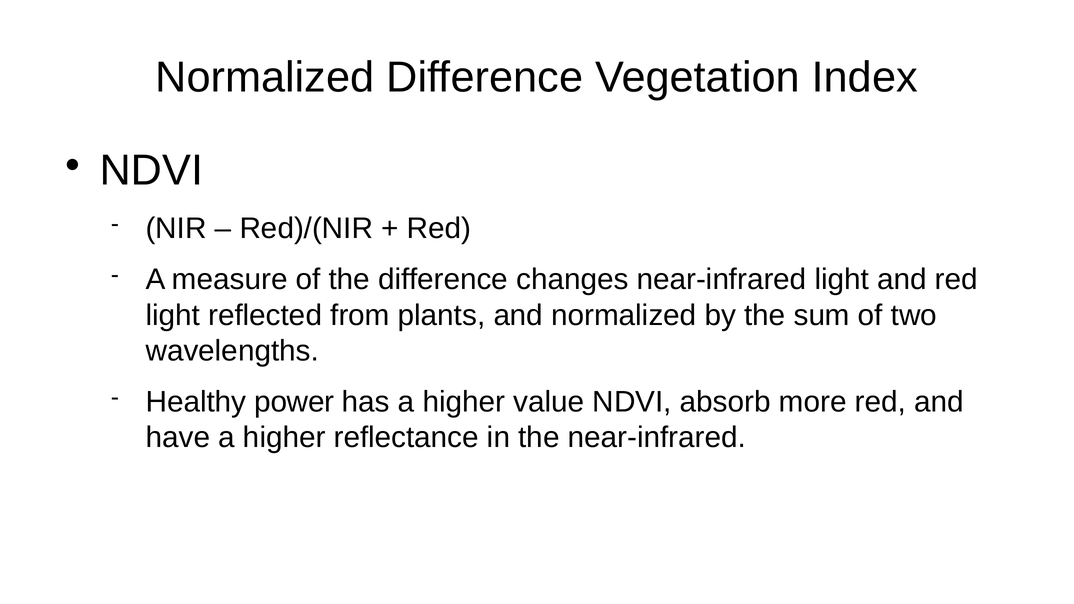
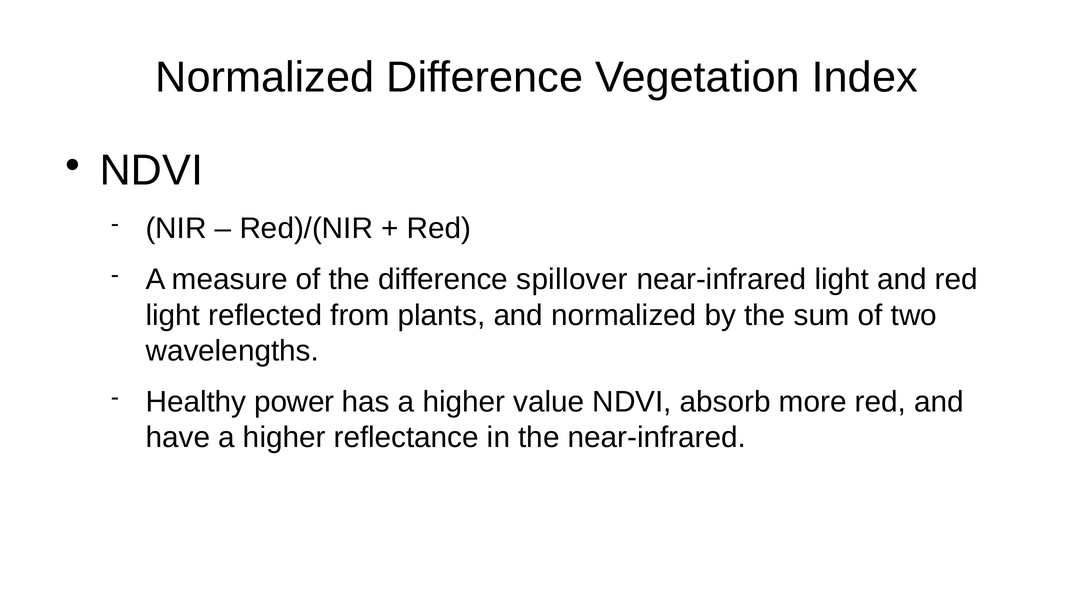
changes: changes -> spillover
